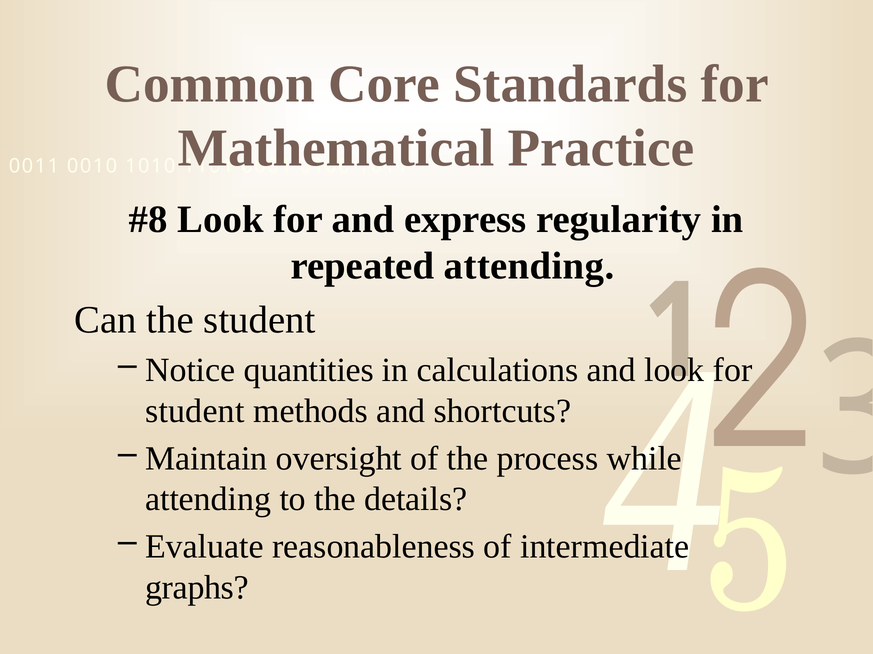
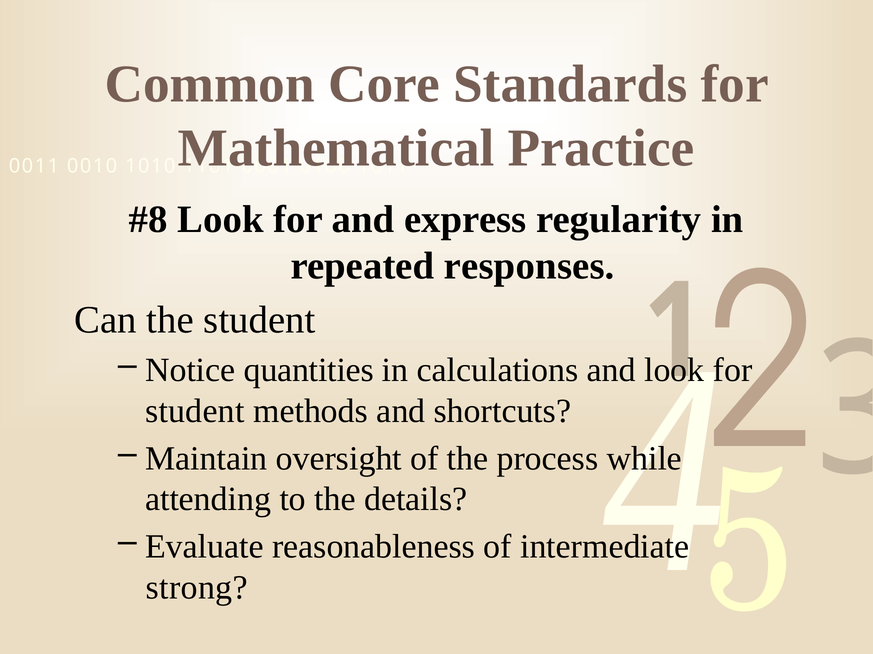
repeated attending: attending -> responses
graphs: graphs -> strong
